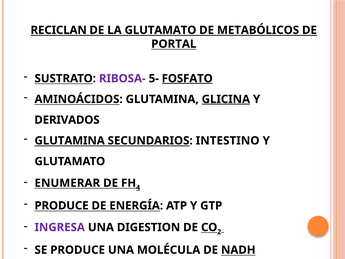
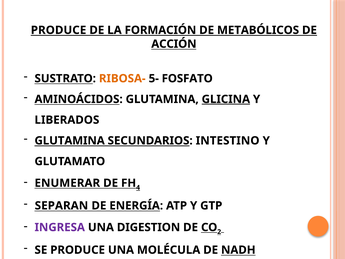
RECICLAN at (59, 30): RECICLAN -> PRODUCE
LA GLUTAMATO: GLUTAMATO -> FORMACIÓN
PORTAL: PORTAL -> ACCIÓN
RIBOSA- colour: purple -> orange
FOSFATO underline: present -> none
DERIVADOS: DERIVADOS -> LIBERADOS
PRODUCE at (62, 205): PRODUCE -> SEPARAN
